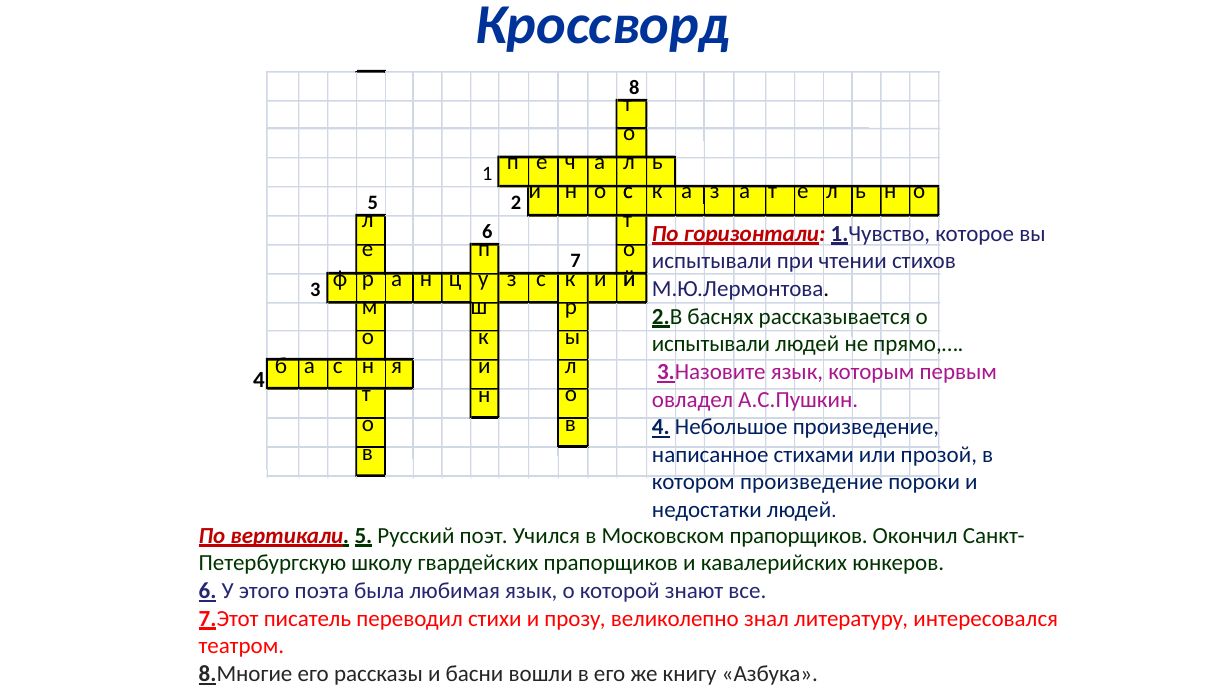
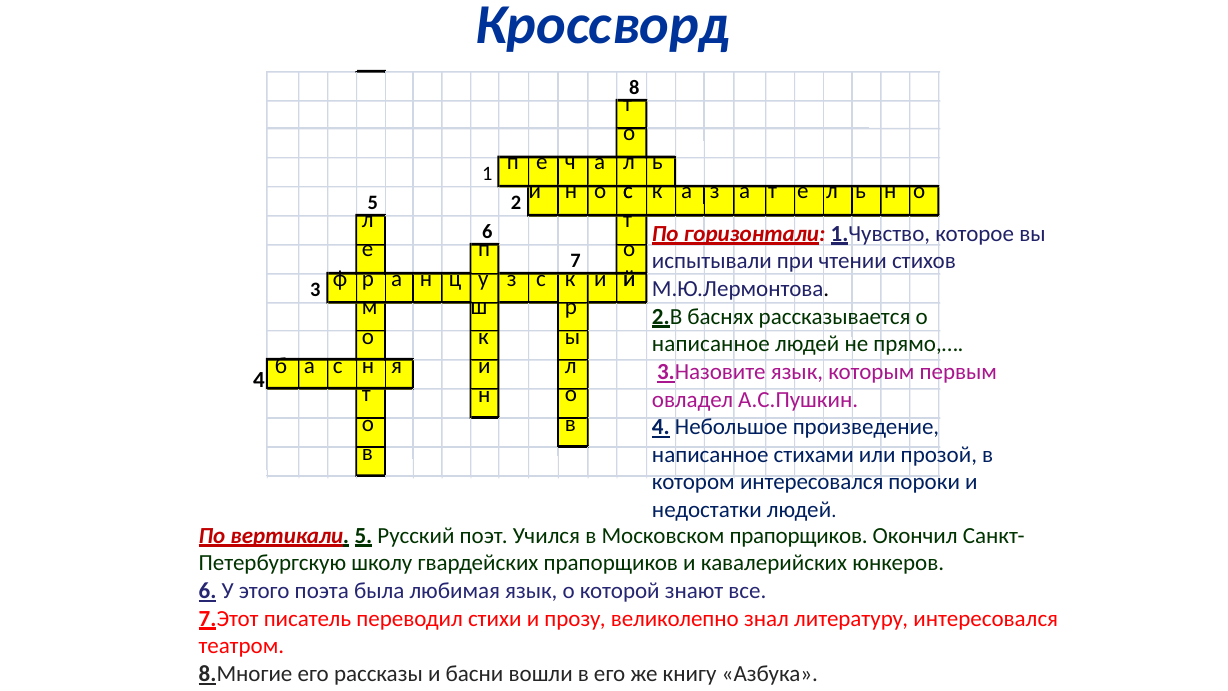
испытывали at (711, 344): испытывали -> написанное
котором произведение: произведение -> интересовался
